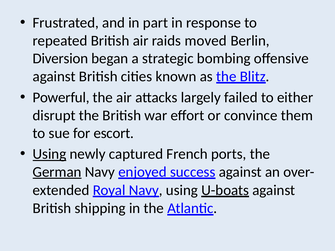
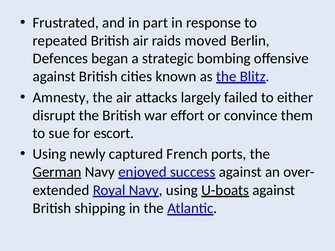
Diversion: Diversion -> Defences
Powerful: Powerful -> Amnesty
Using at (49, 154) underline: present -> none
